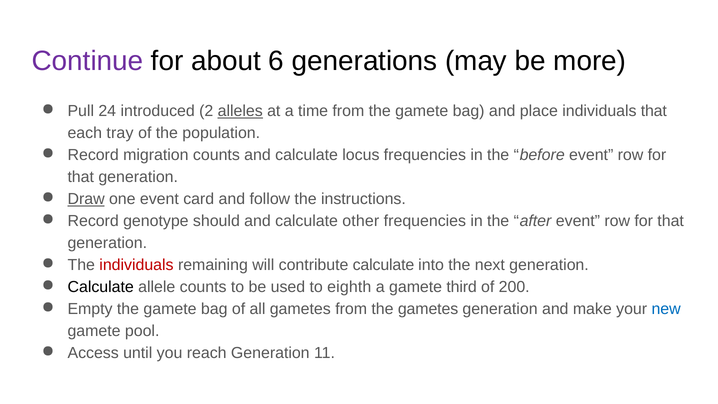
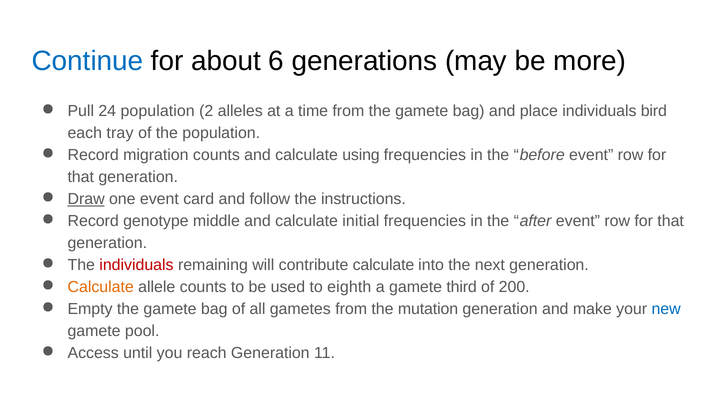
Continue colour: purple -> blue
24 introduced: introduced -> population
alleles underline: present -> none
individuals that: that -> bird
locus: locus -> using
should: should -> middle
other: other -> initial
Calculate at (101, 287) colour: black -> orange
the gametes: gametes -> mutation
